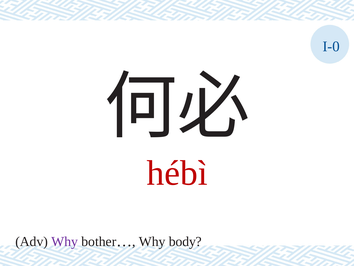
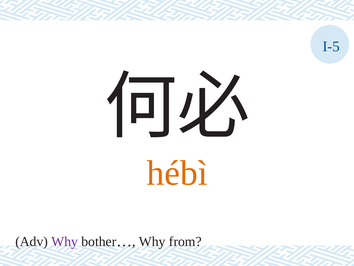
I-0: I-0 -> I-5
hébì colour: red -> orange
body: body -> from
